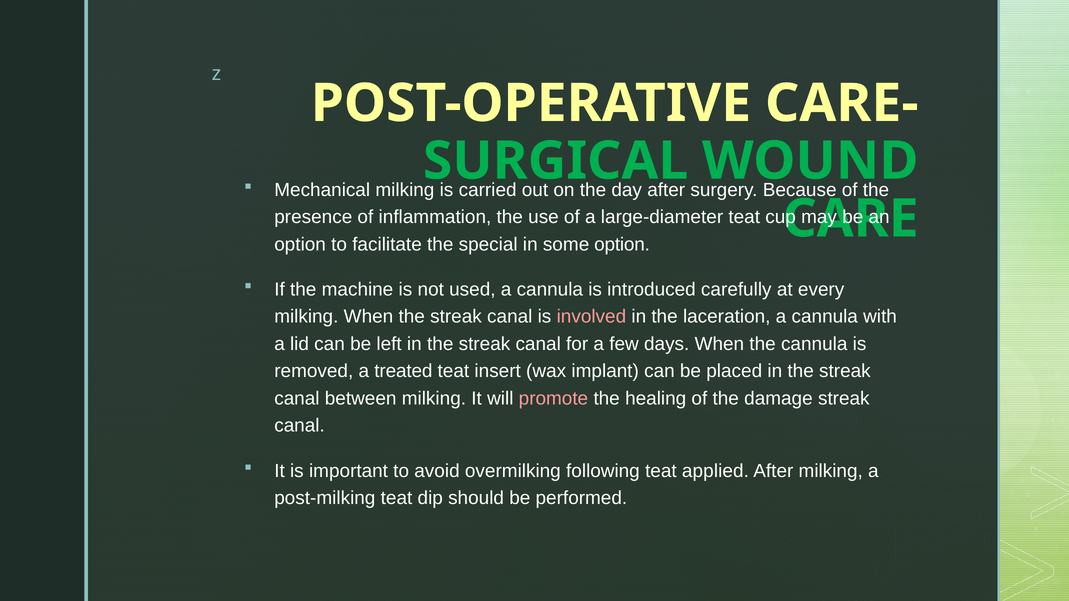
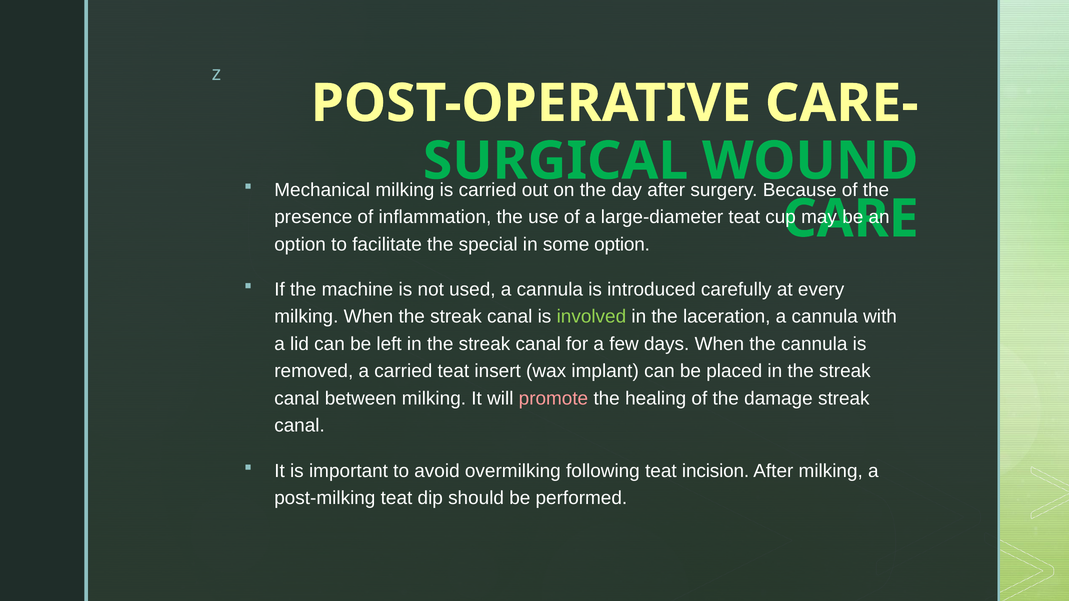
involved colour: pink -> light green
a treated: treated -> carried
applied: applied -> incision
